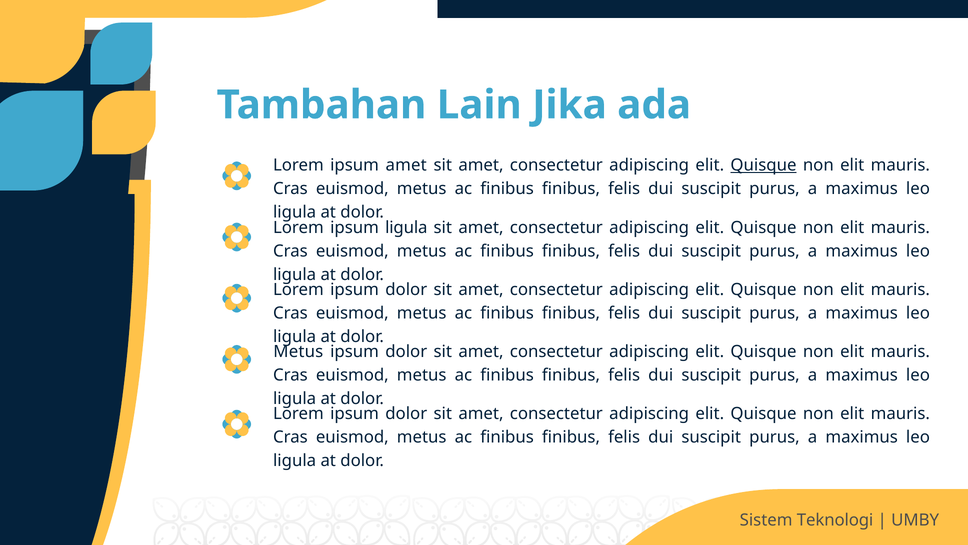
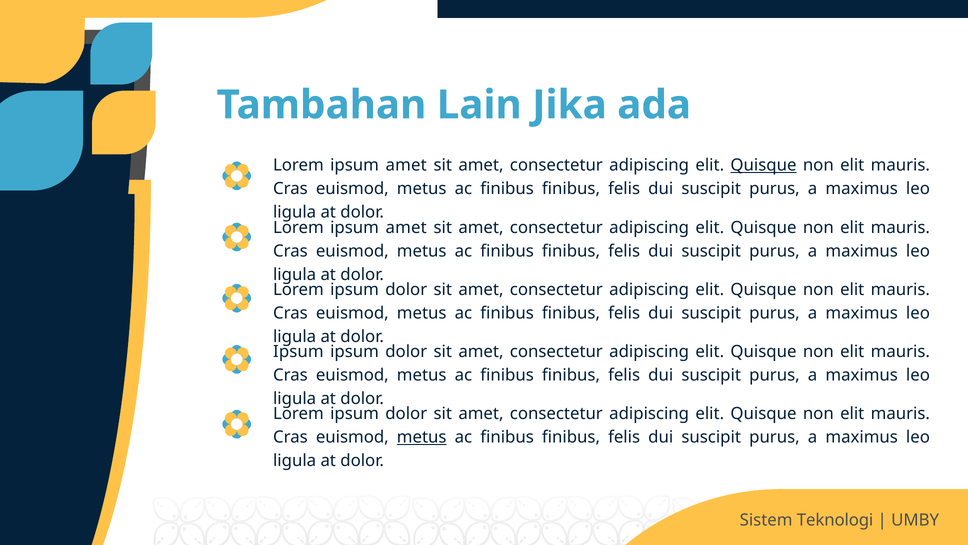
ligula at (406, 227): ligula -> amet
Metus at (298, 351): Metus -> Ipsum
metus at (422, 437) underline: none -> present
